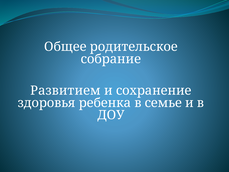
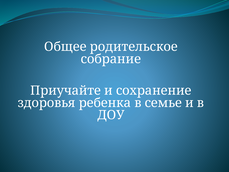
Развитием: Развитием -> Приучайте
